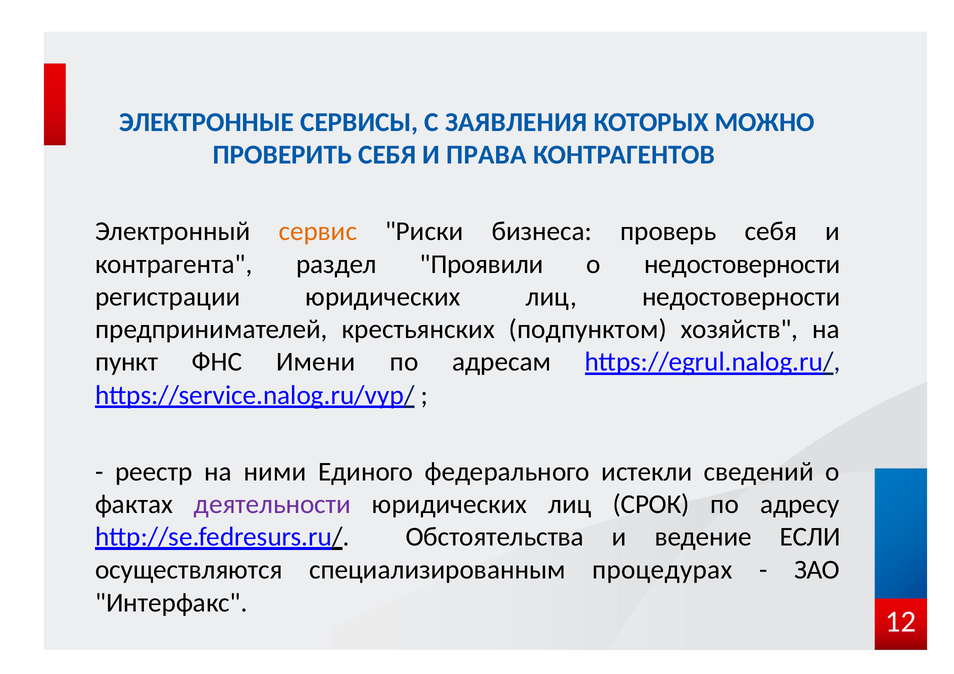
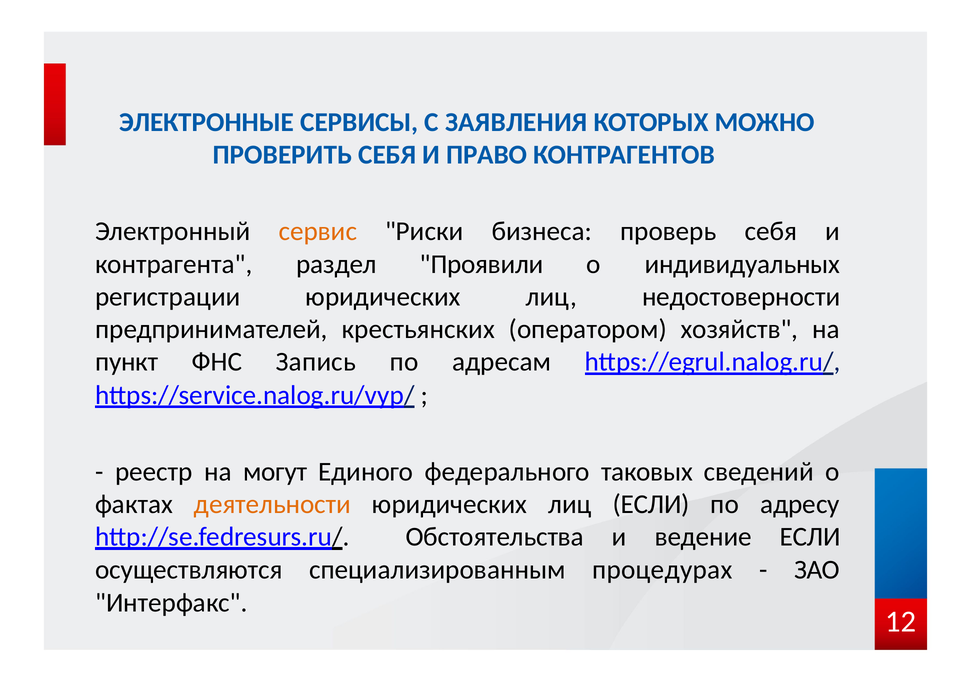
ПРАВА: ПРАВА -> ПРАВО
о недостоверности: недостоверности -> индивидуальных
подпунктом: подпунктом -> оператором
Имени: Имени -> Запись
ними: ними -> могут
истекли: истекли -> таковых
деятельности colour: purple -> orange
лиц СРОК: СРОК -> ЕСЛИ
